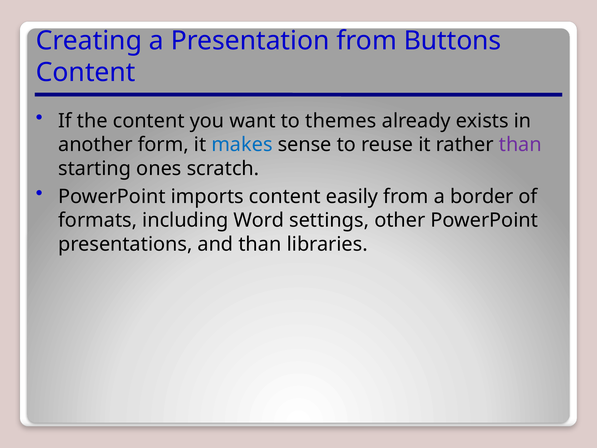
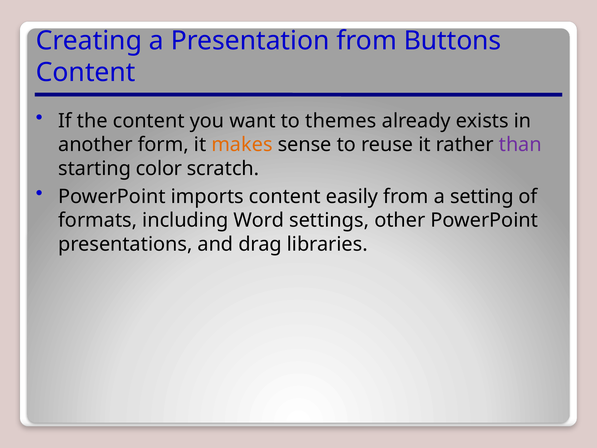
makes colour: blue -> orange
ones: ones -> color
border: border -> setting
and than: than -> drag
